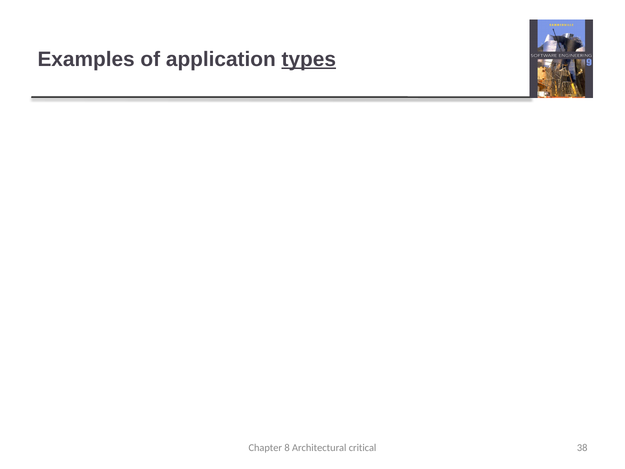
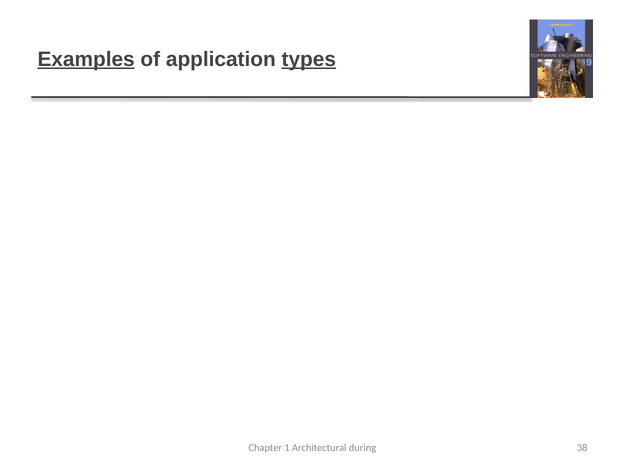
Examples underline: none -> present
8: 8 -> 1
Architectural critical: critical -> during
